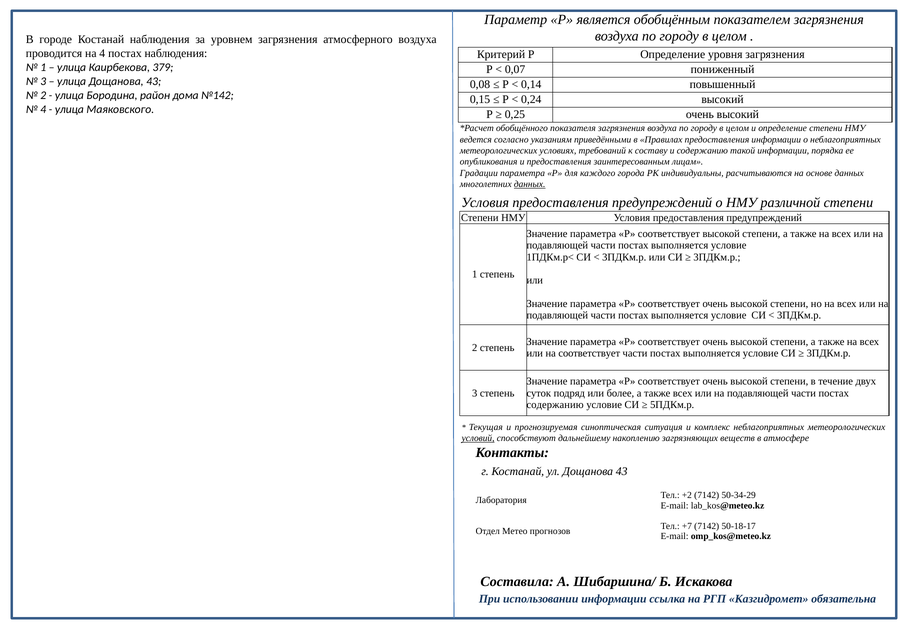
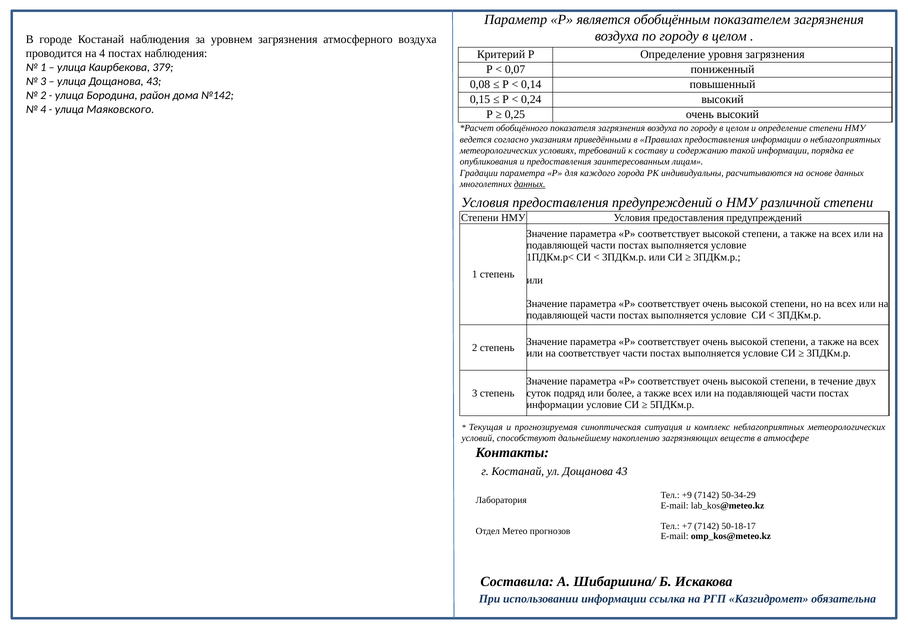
содержанию at (555, 405): содержанию -> информации
условий underline: present -> none
+2: +2 -> +9
